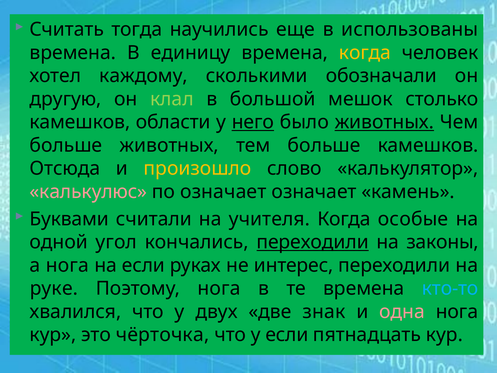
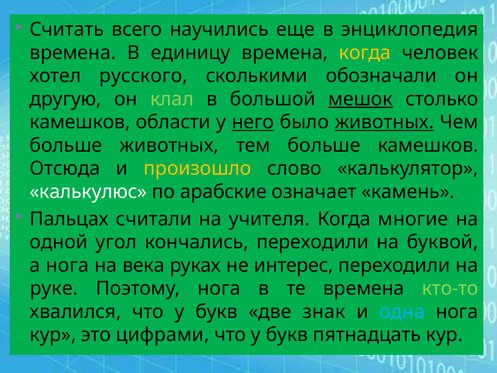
тогда: тогда -> всего
использованы: использованы -> энциклопедия
каждому: каждому -> русского
мешок underline: none -> present
калькулюс colour: pink -> white
по означает: означает -> арабские
Буквами: Буквами -> Пальцах
особые: особые -> многие
переходили at (313, 242) underline: present -> none
законы: законы -> буквой
на если: если -> века
кто-то colour: light blue -> light green
хвалился что у двух: двух -> букв
одна colour: pink -> light blue
чёрточка: чёрточка -> цифрами
если at (287, 335): если -> букв
